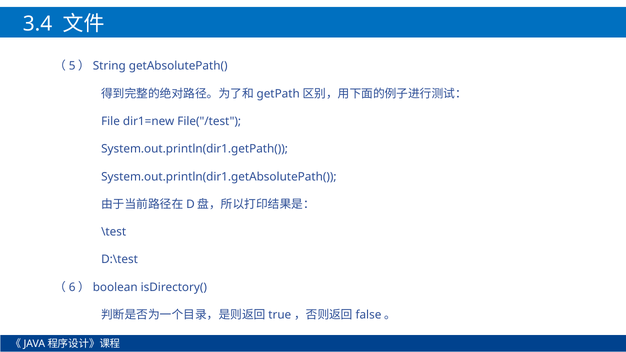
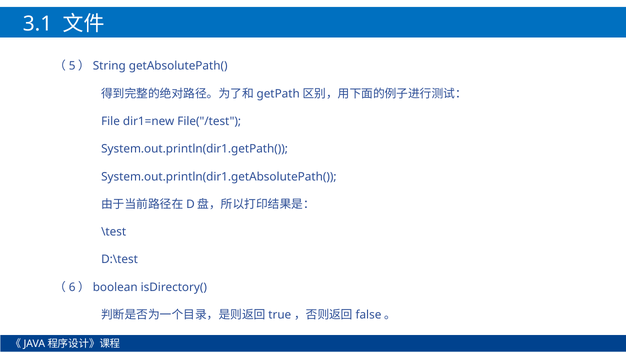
3.4: 3.4 -> 3.1
